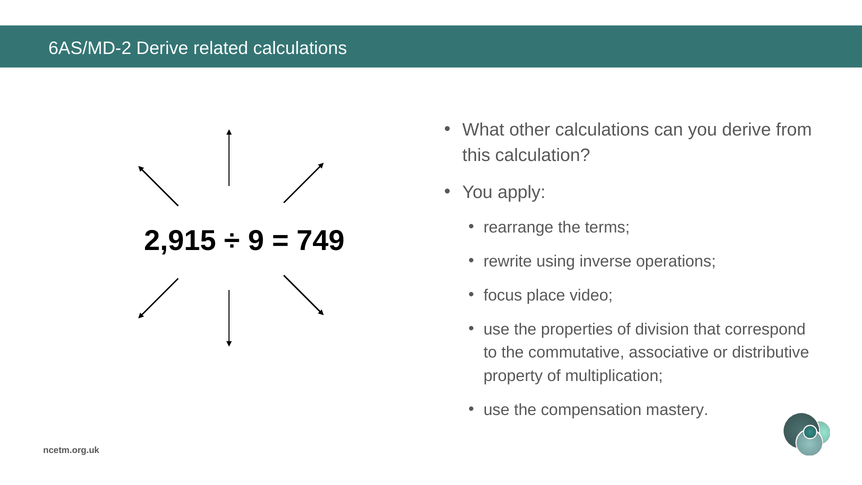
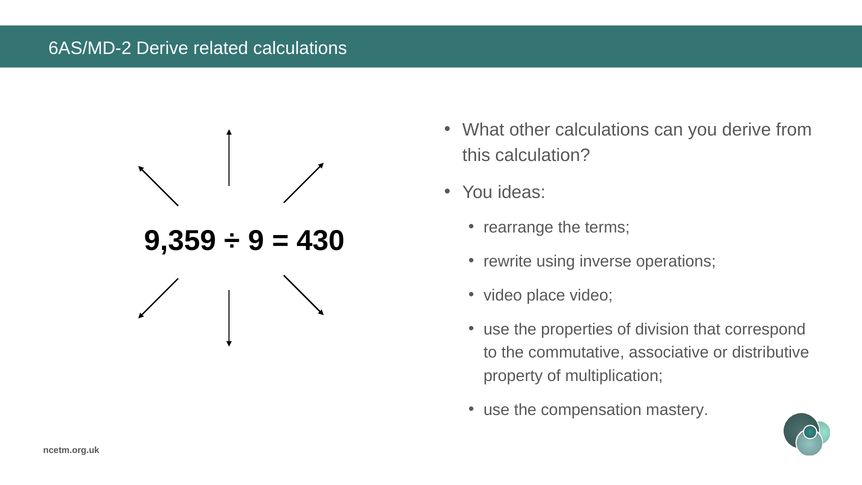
apply: apply -> ideas
2,915: 2,915 -> 9,359
749: 749 -> 430
focus at (503, 295): focus -> video
